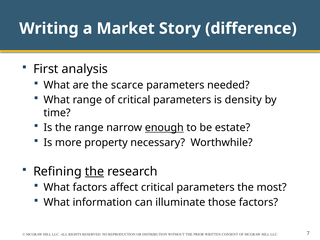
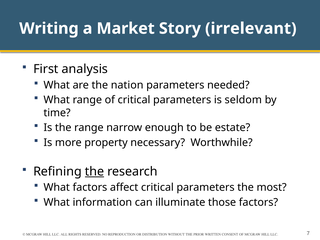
difference: difference -> irrelevant
scarce: scarce -> nation
density: density -> seldom
enough underline: present -> none
